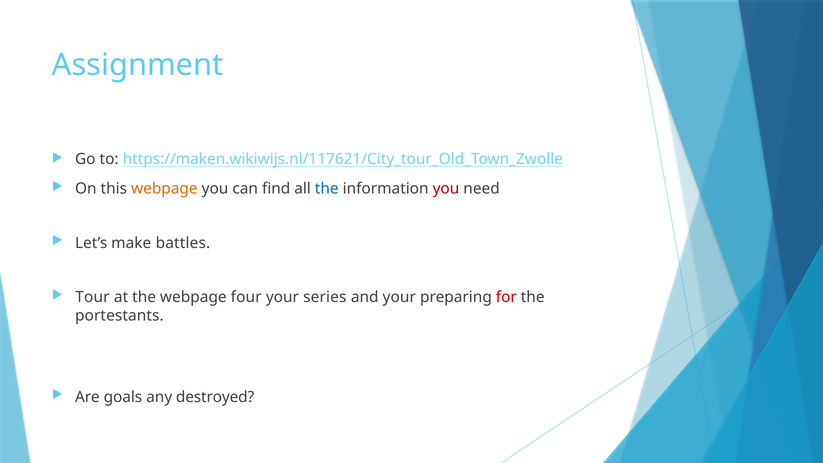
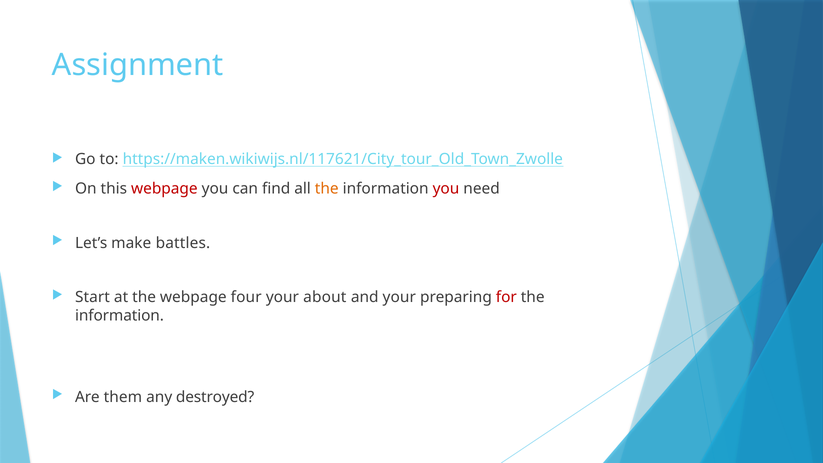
webpage at (164, 189) colour: orange -> red
the at (327, 189) colour: blue -> orange
Tour: Tour -> Start
series: series -> about
portestants at (119, 316): portestants -> information
goals: goals -> them
